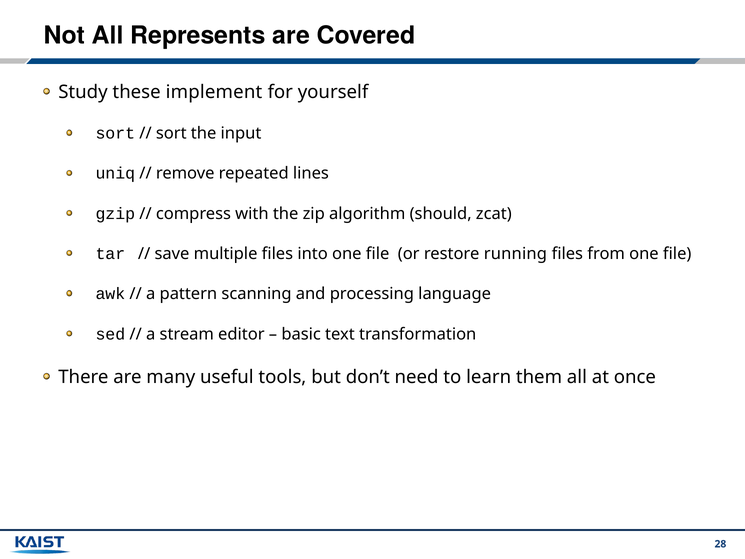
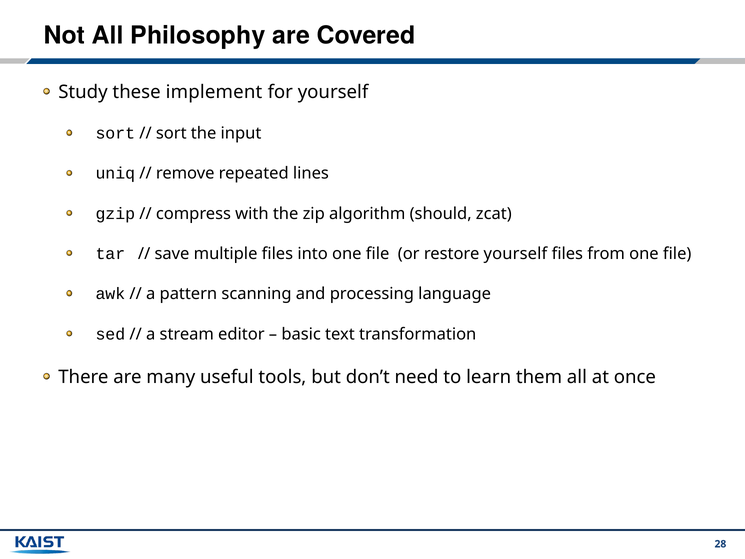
Represents: Represents -> Philosophy
restore running: running -> yourself
